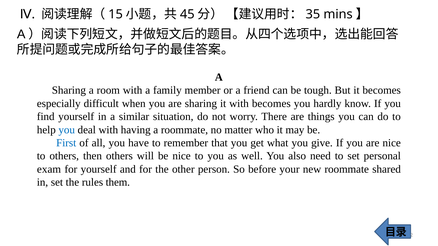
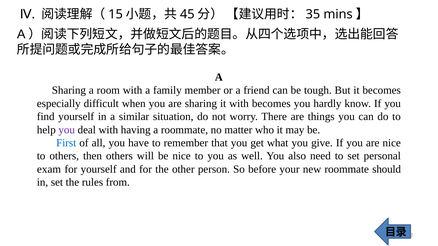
you at (67, 130) colour: blue -> purple
shared: shared -> should
them: them -> from
